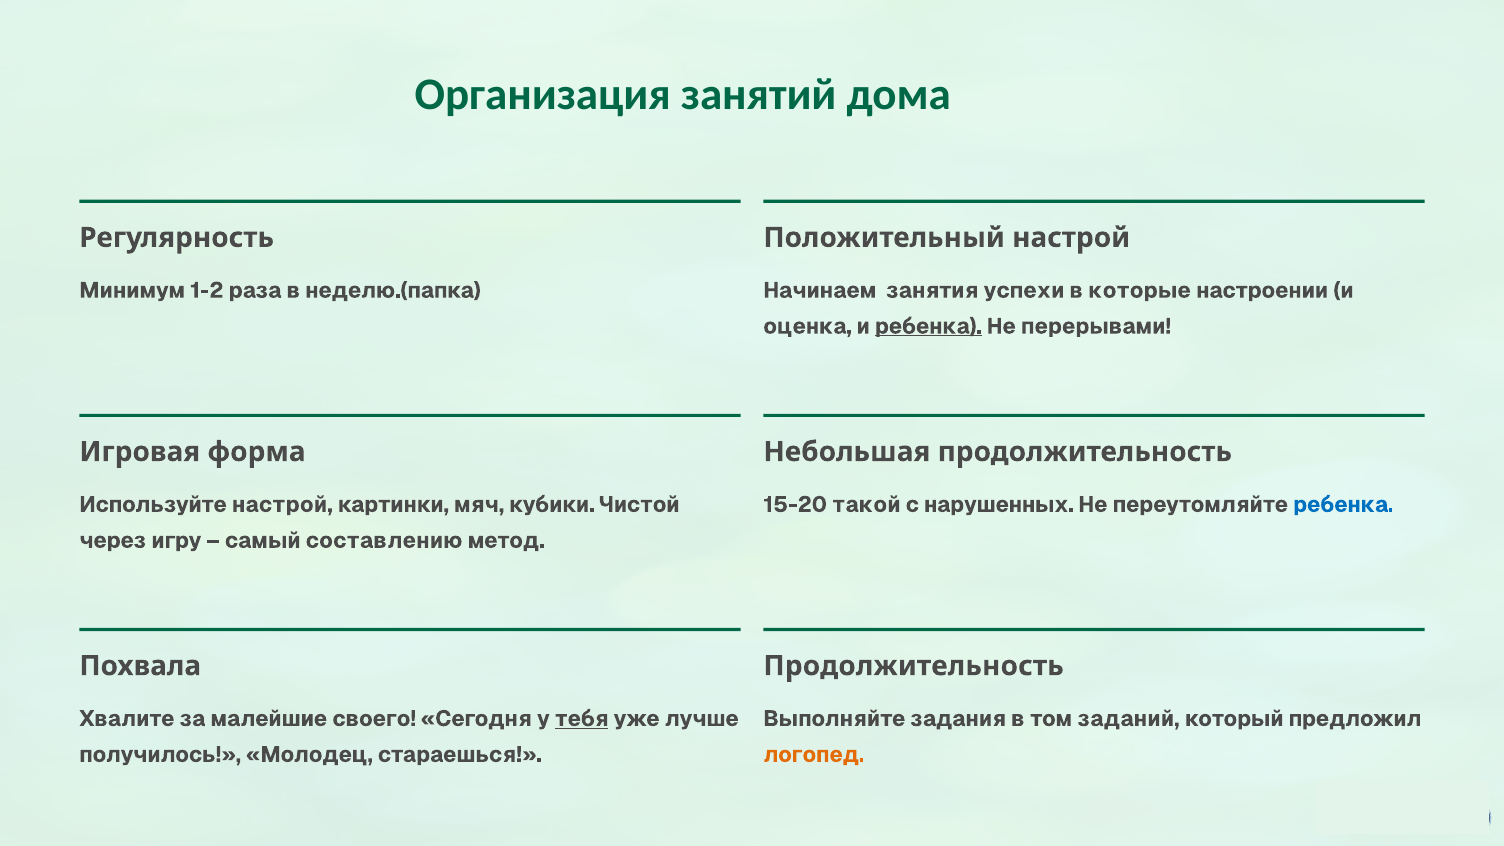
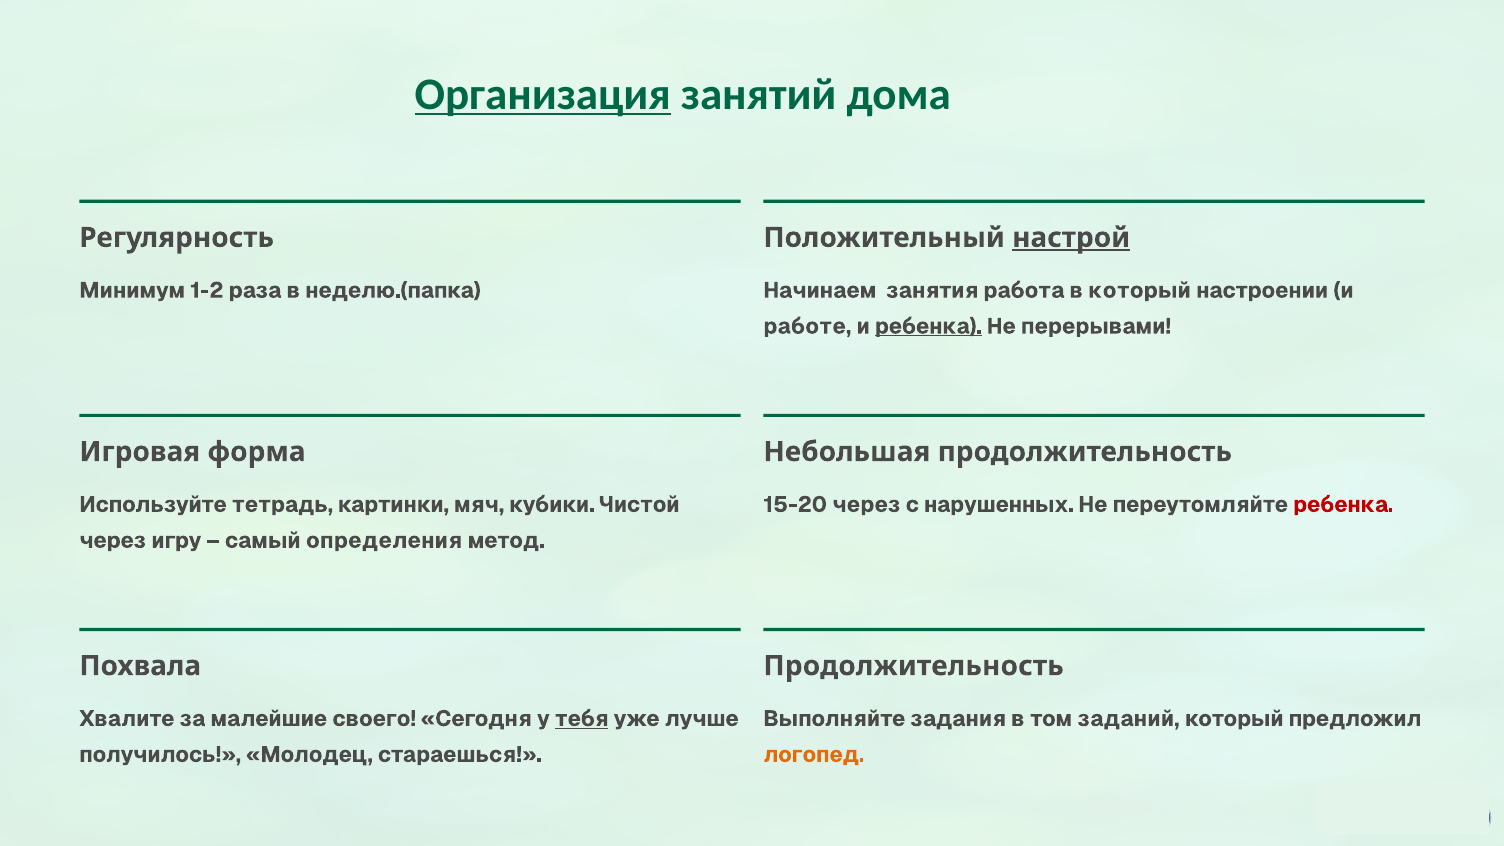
Организация underline: none -> present
настрой at (1071, 238) underline: none -> present
успехи: успехи -> работа
в которые: которые -> который
оценка: оценка -> работе
Используйте настрой: настрой -> тетрадь
15-20 такой: такой -> через
ребенка at (1343, 505) colour: blue -> red
составлению: составлению -> определения
